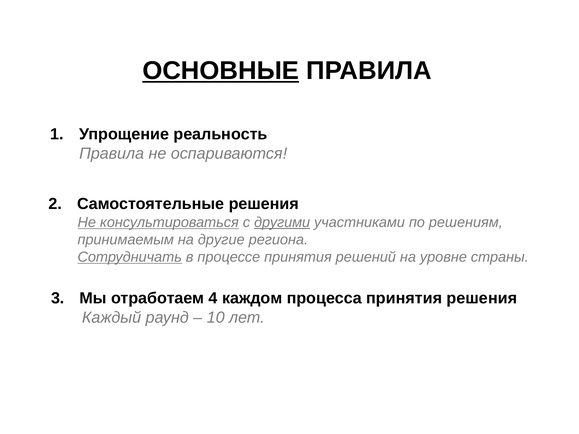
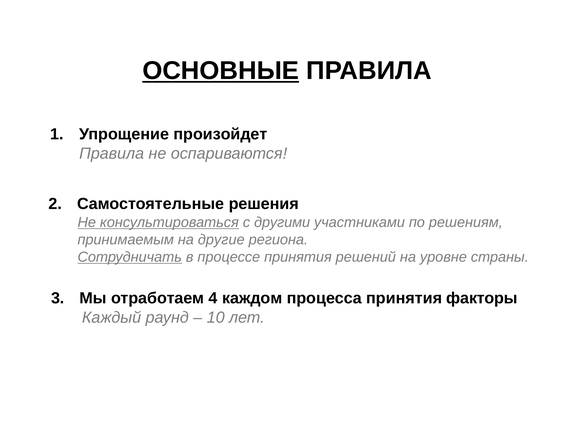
реальность: реальность -> произойдет
другими underline: present -> none
принятия решения: решения -> факторы
